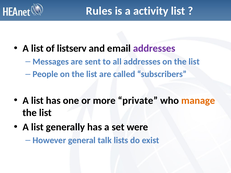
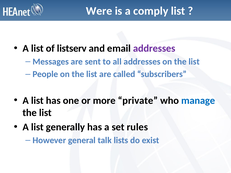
Rules: Rules -> Were
activity: activity -> comply
manage colour: orange -> blue
were: were -> rules
